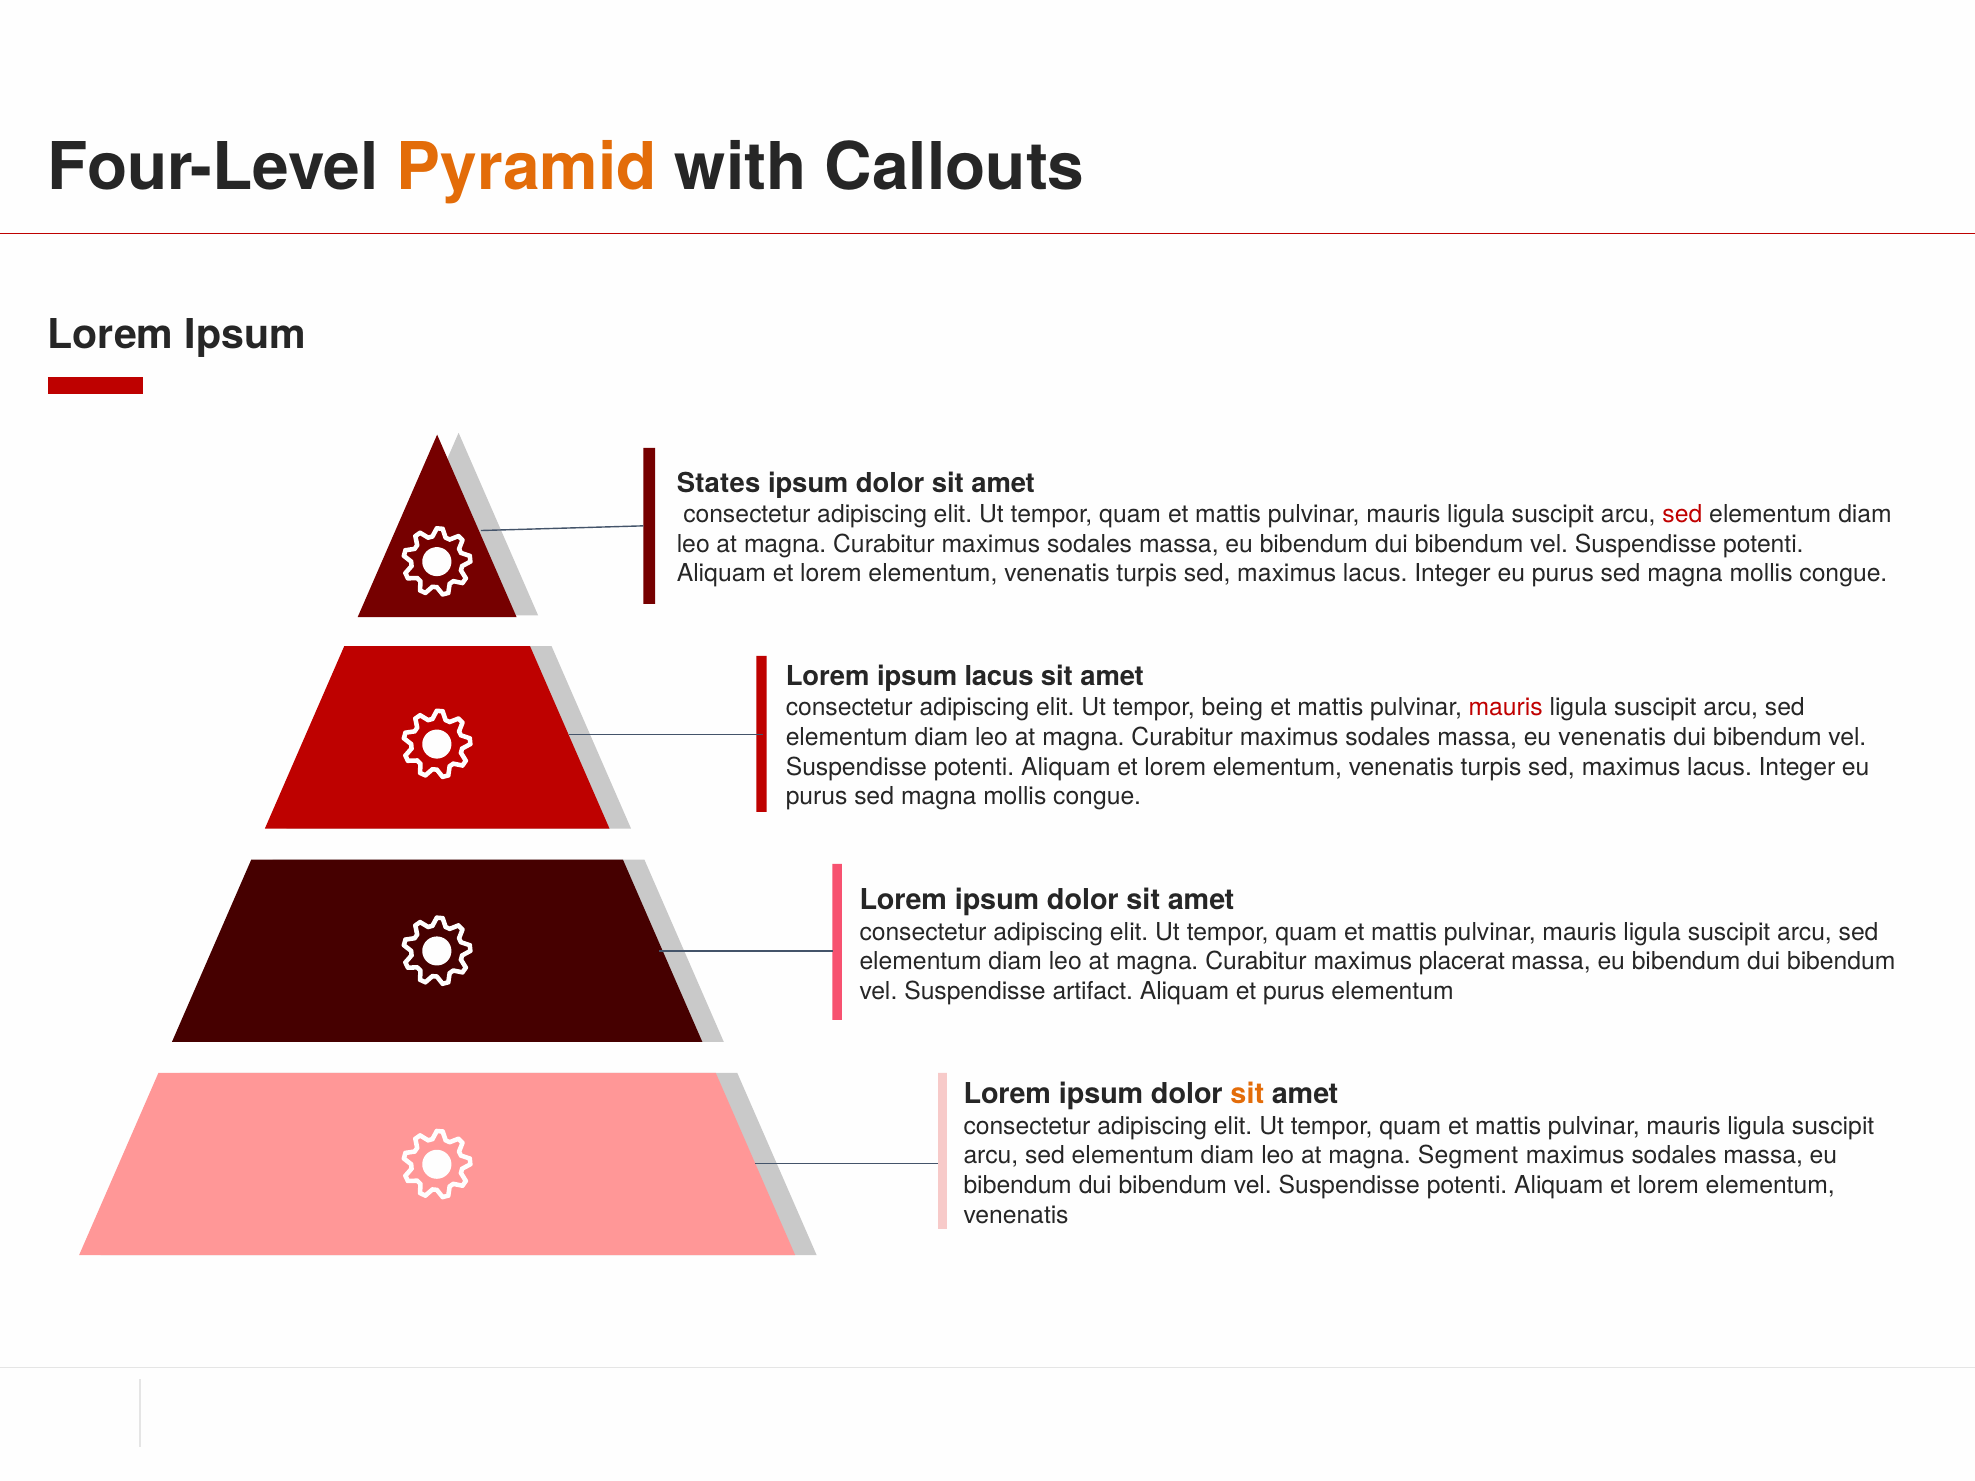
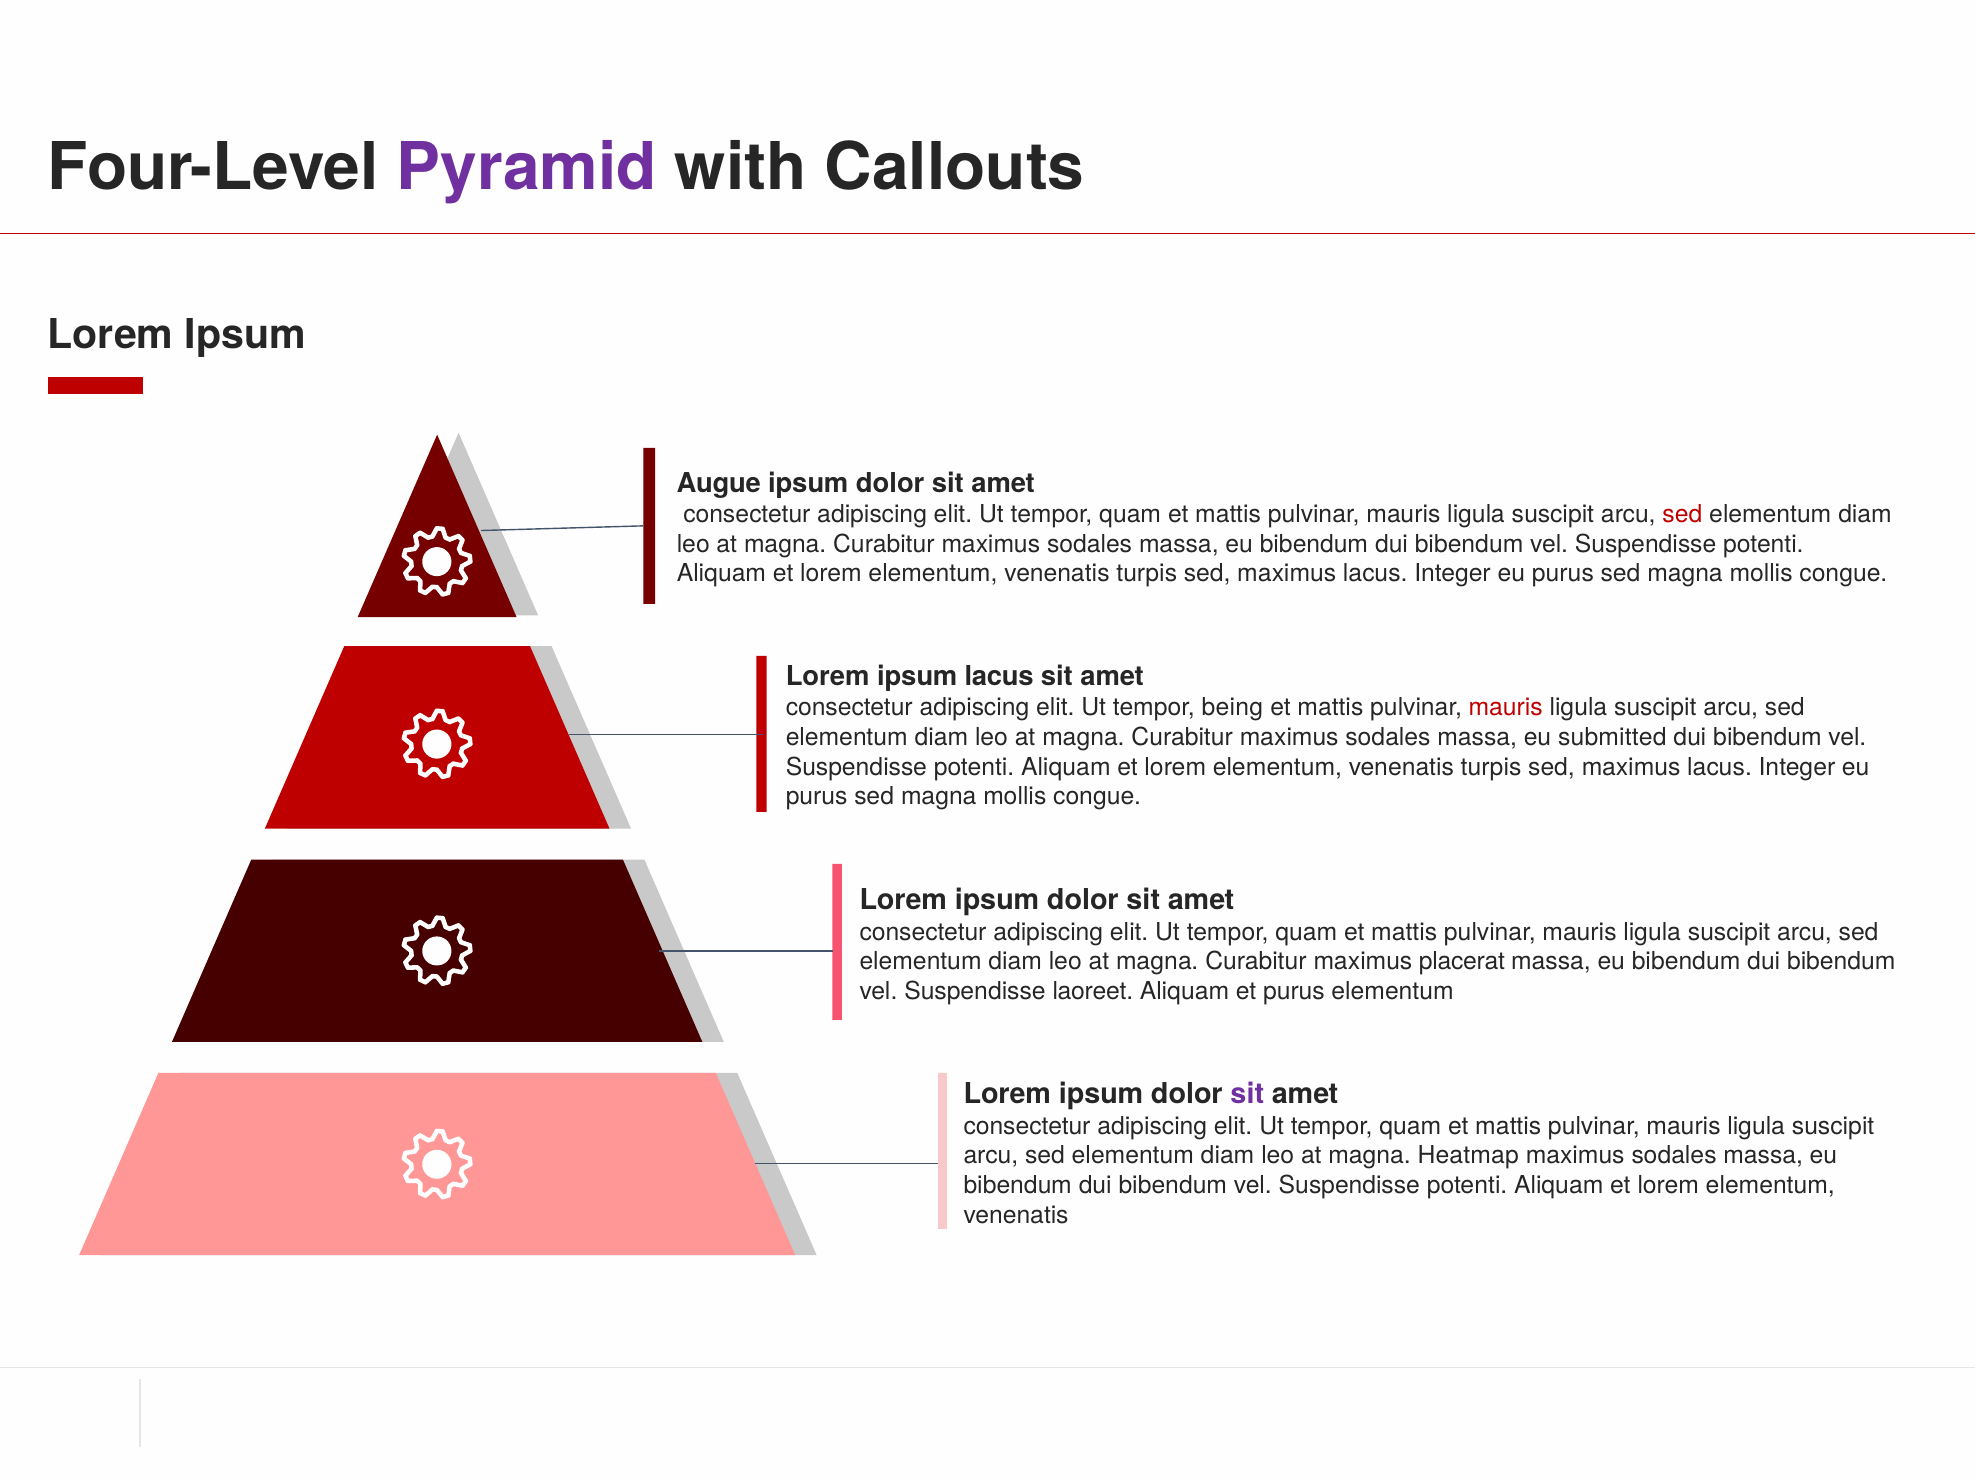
Pyramid colour: orange -> purple
States: States -> Augue
eu venenatis: venenatis -> submitted
artifact: artifact -> laoreet
sit at (1247, 1094) colour: orange -> purple
Segment: Segment -> Heatmap
